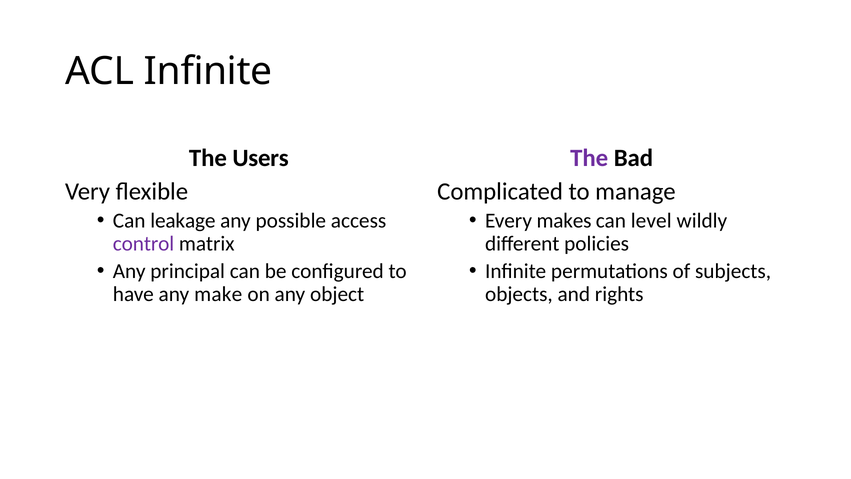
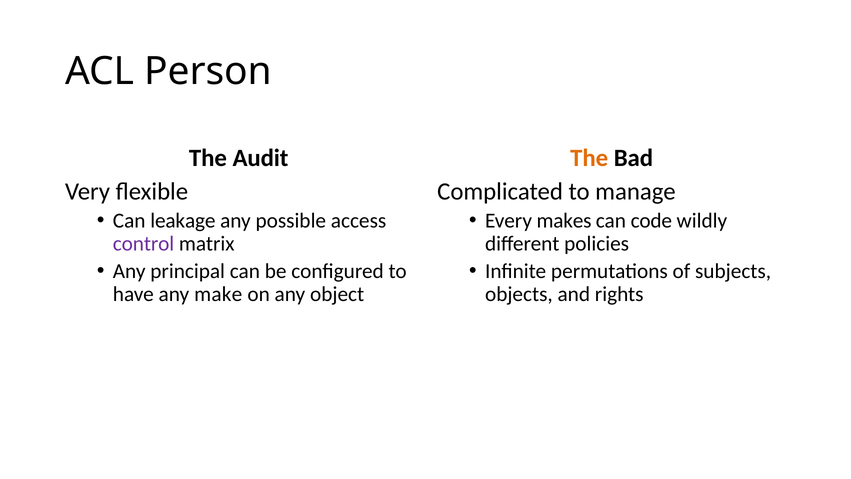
ACL Infinite: Infinite -> Person
Users: Users -> Audit
The at (589, 158) colour: purple -> orange
level: level -> code
